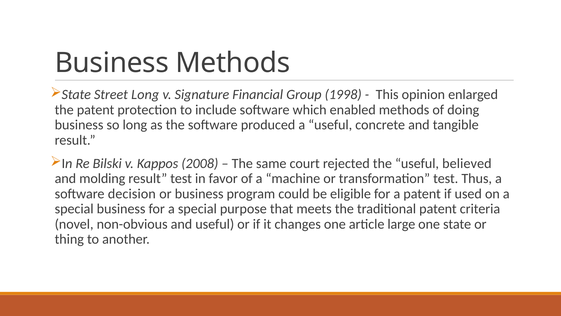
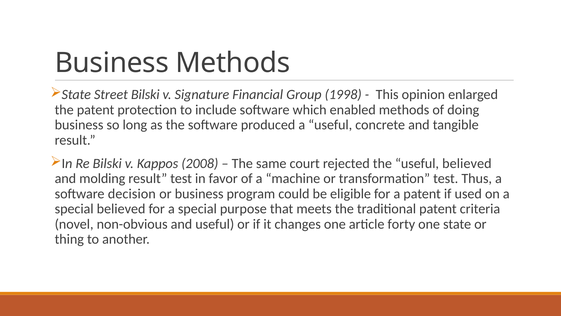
Street Long: Long -> Bilski
special business: business -> believed
large: large -> forty
